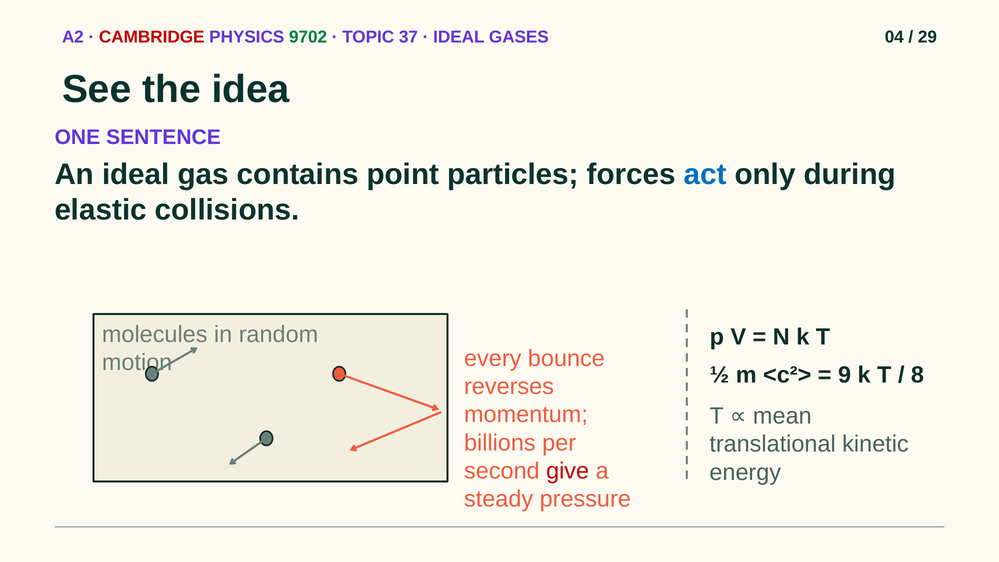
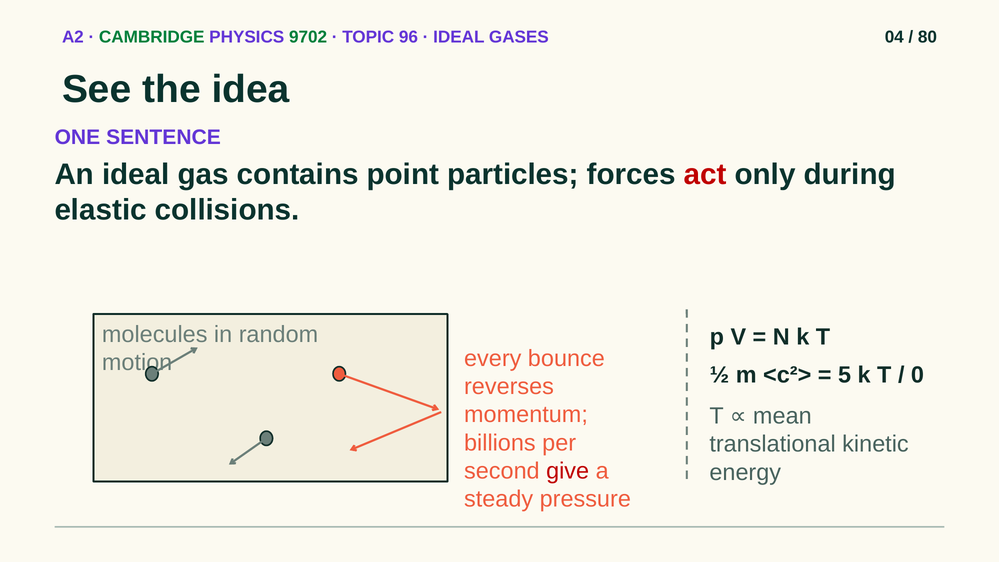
CAMBRIDGE colour: red -> green
37: 37 -> 96
29: 29 -> 80
act colour: blue -> red
9: 9 -> 5
8: 8 -> 0
